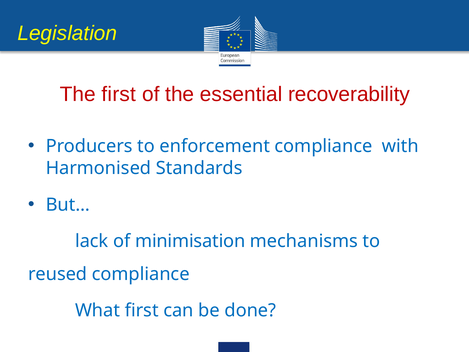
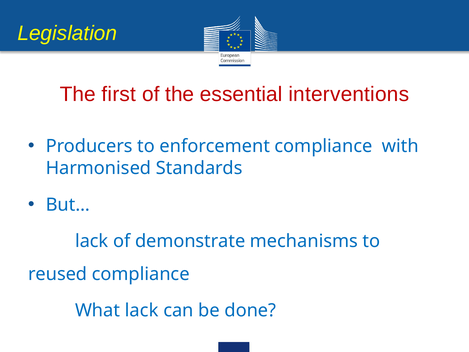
recoverability: recoverability -> interventions
minimisation: minimisation -> demonstrate
What first: first -> lack
